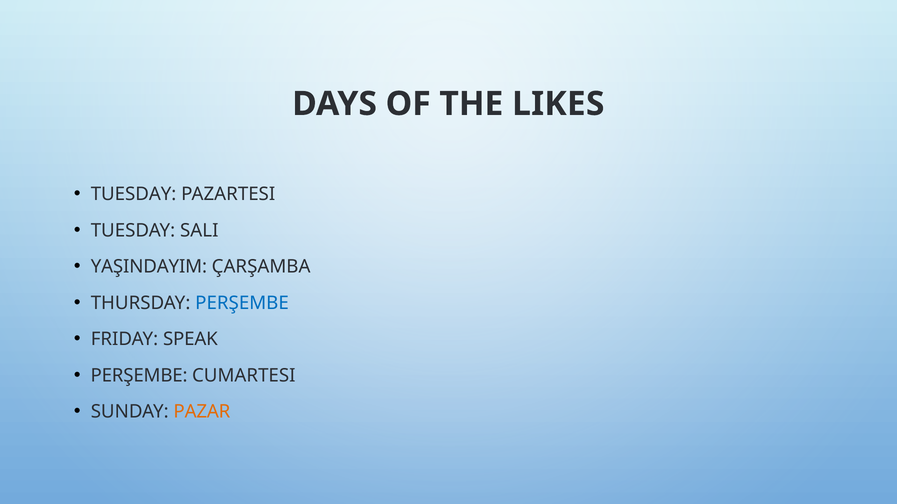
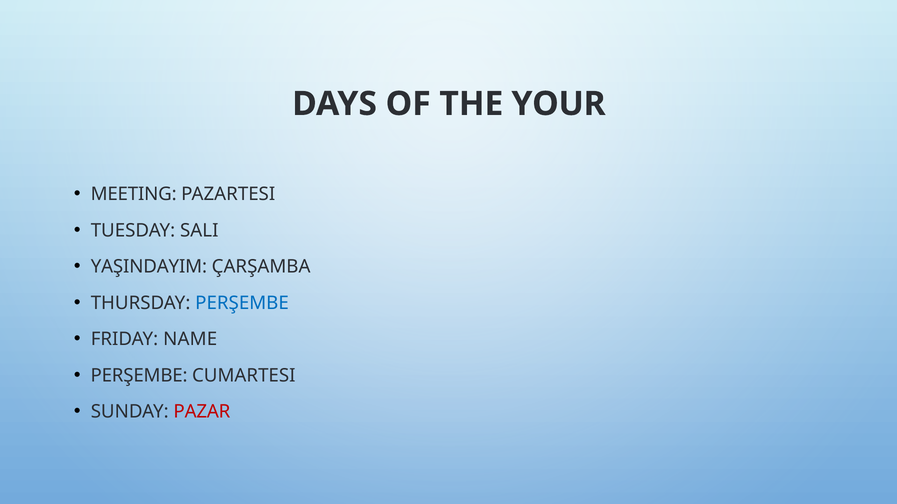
LIKES: LIKES -> YOUR
TUESDAY at (134, 195): TUESDAY -> MEETING
SPEAK: SPEAK -> NAME
PAZAR colour: orange -> red
